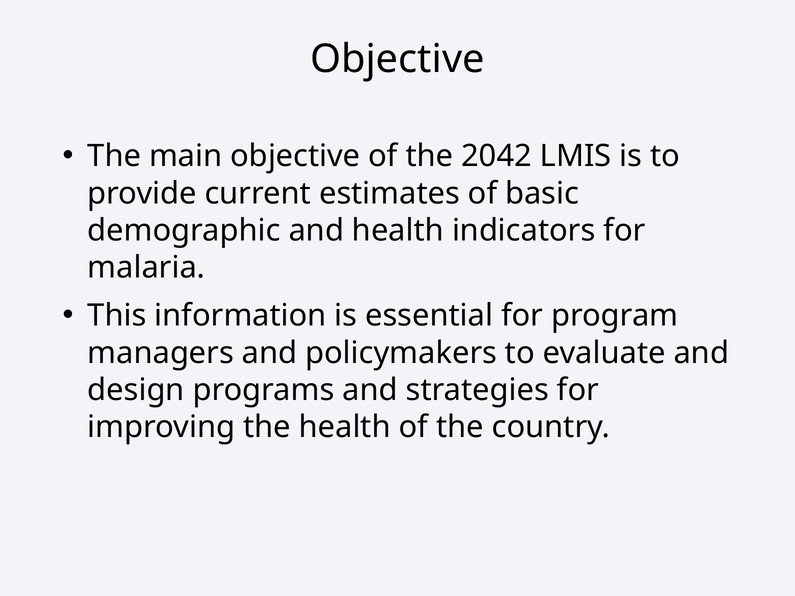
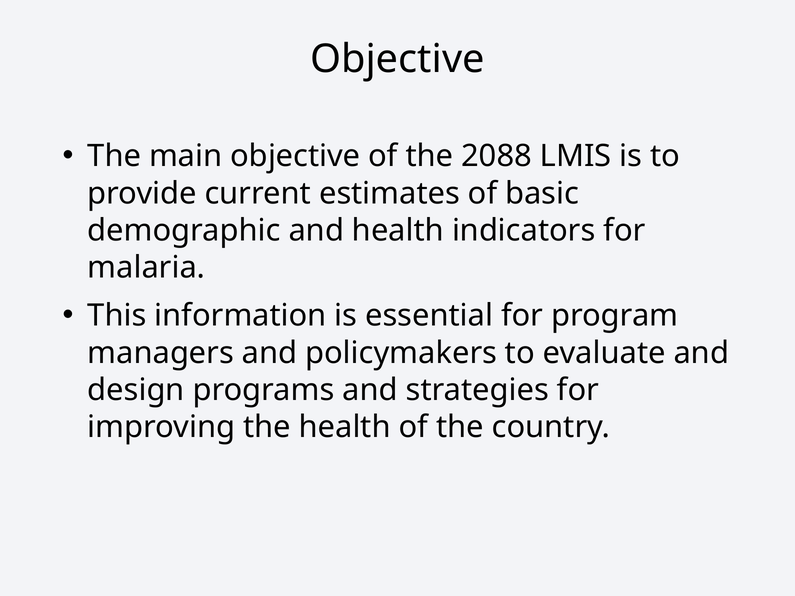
2042: 2042 -> 2088
